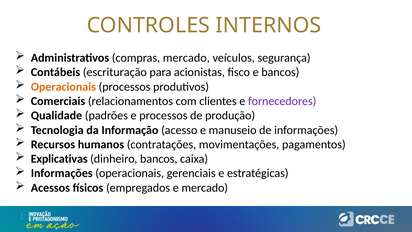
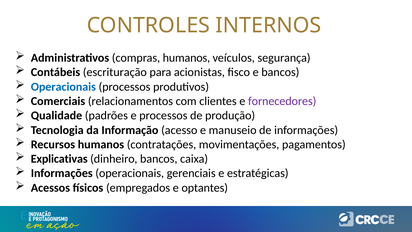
compras mercado: mercado -> humanos
Operacionais at (63, 87) colour: orange -> blue
e mercado: mercado -> optantes
